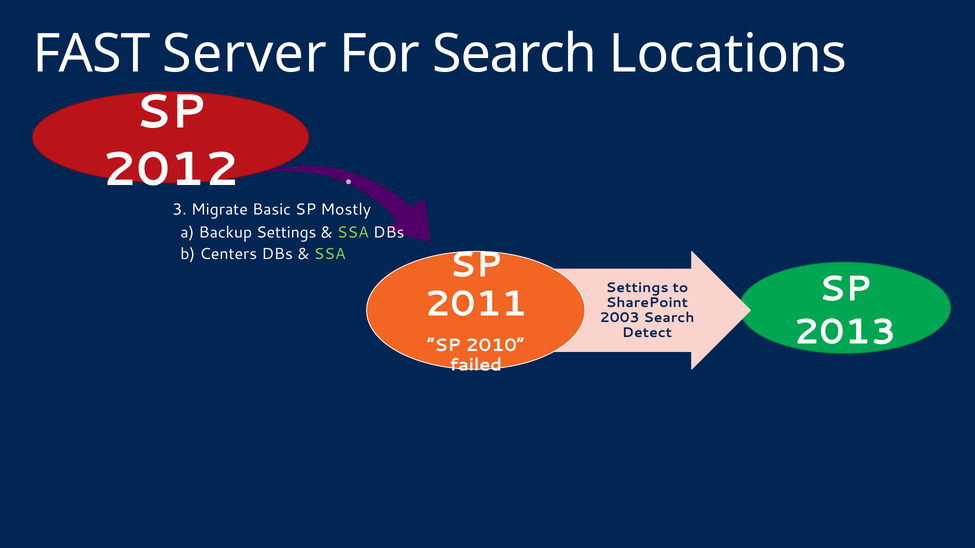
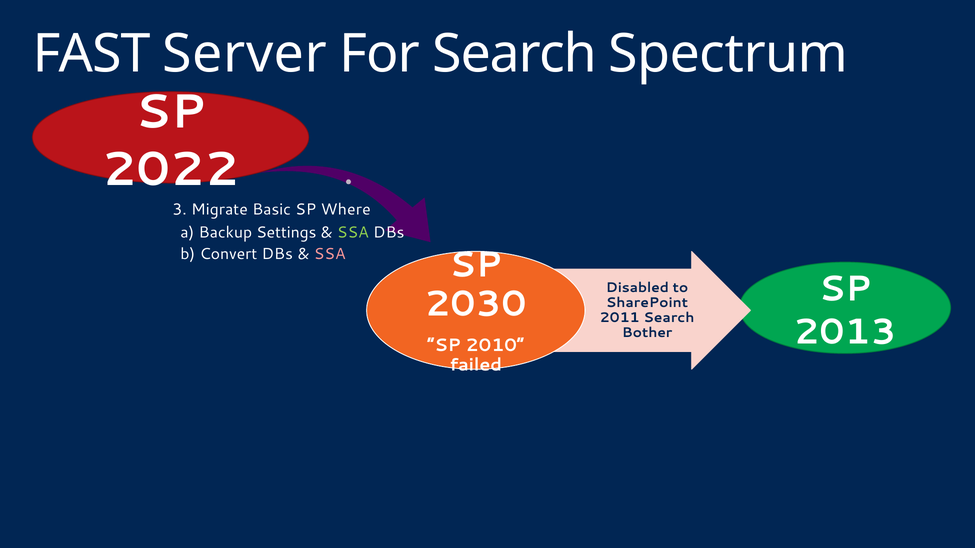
Locations: Locations -> Spectrum
2012: 2012 -> 2022
Mostly: Mostly -> Where
Centers: Centers -> Convert
SSA at (330, 254) colour: light green -> pink
Settings at (637, 288): Settings -> Disabled
2011: 2011 -> 2030
2003: 2003 -> 2011
Detect: Detect -> Bother
